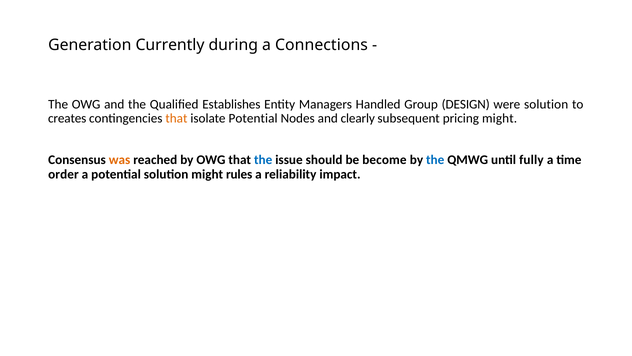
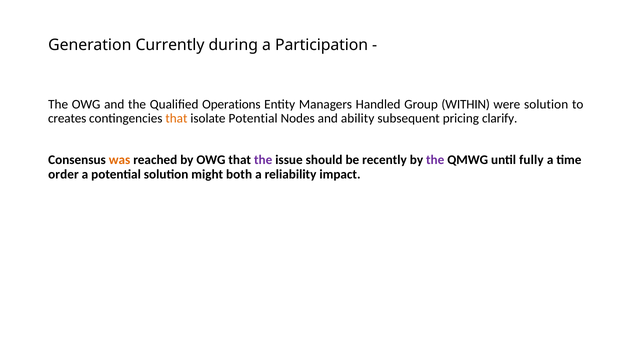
Connections: Connections -> Participation
Establishes: Establishes -> Operations
DESIGN: DESIGN -> WITHIN
clearly: clearly -> ability
pricing might: might -> clarify
the at (263, 160) colour: blue -> purple
become: become -> recently
the at (435, 160) colour: blue -> purple
rules: rules -> both
